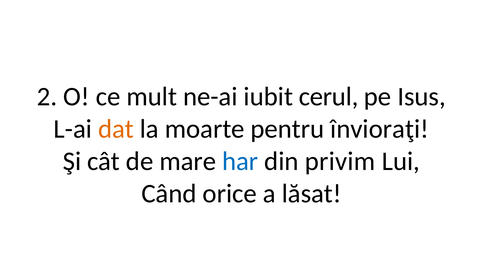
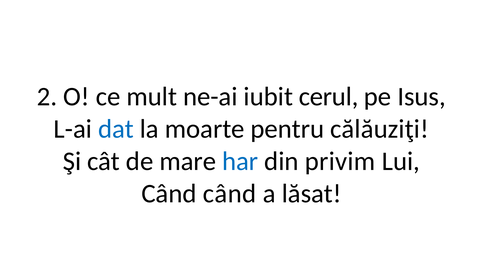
dat colour: orange -> blue
învioraţi: învioraţi -> călăuziţi
Când orice: orice -> când
